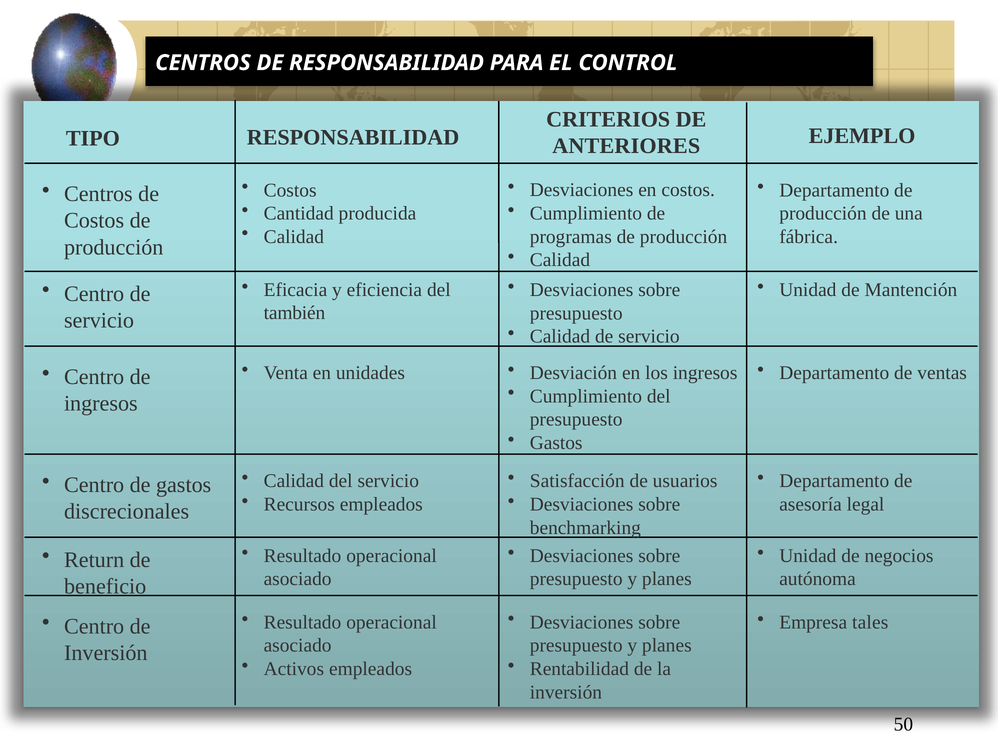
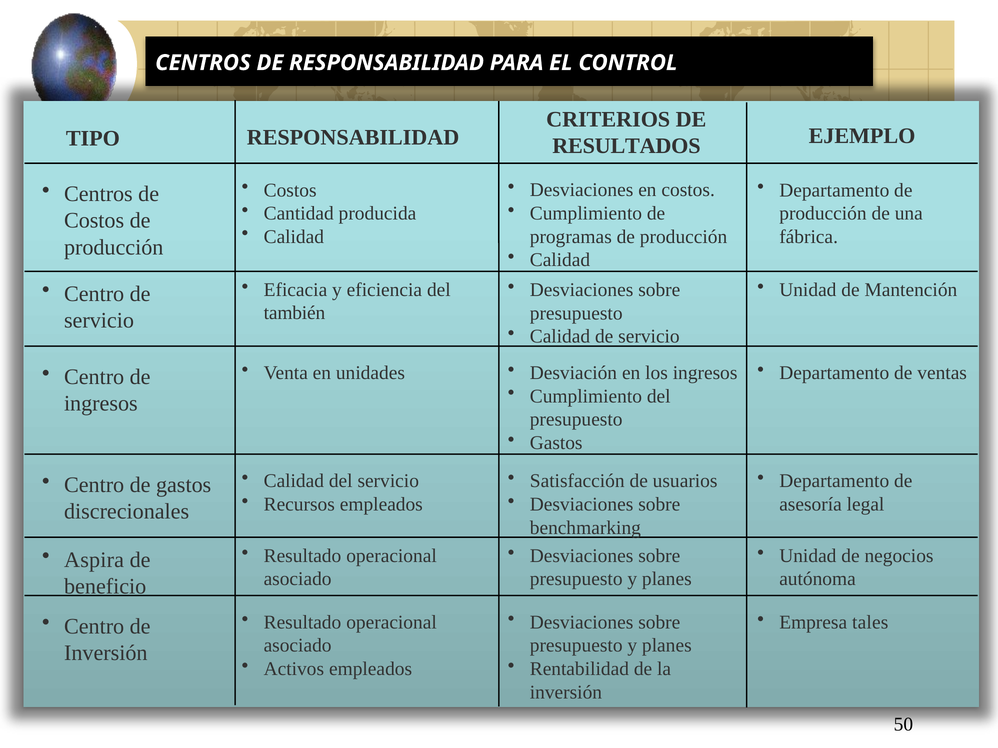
ANTERIORES: ANTERIORES -> RESULTADOS
Return: Return -> Aspira
